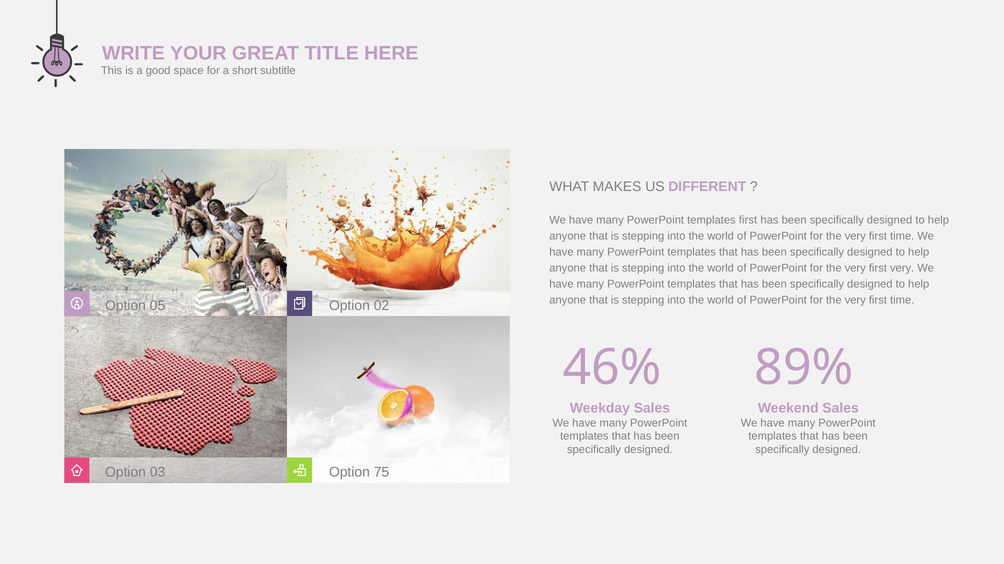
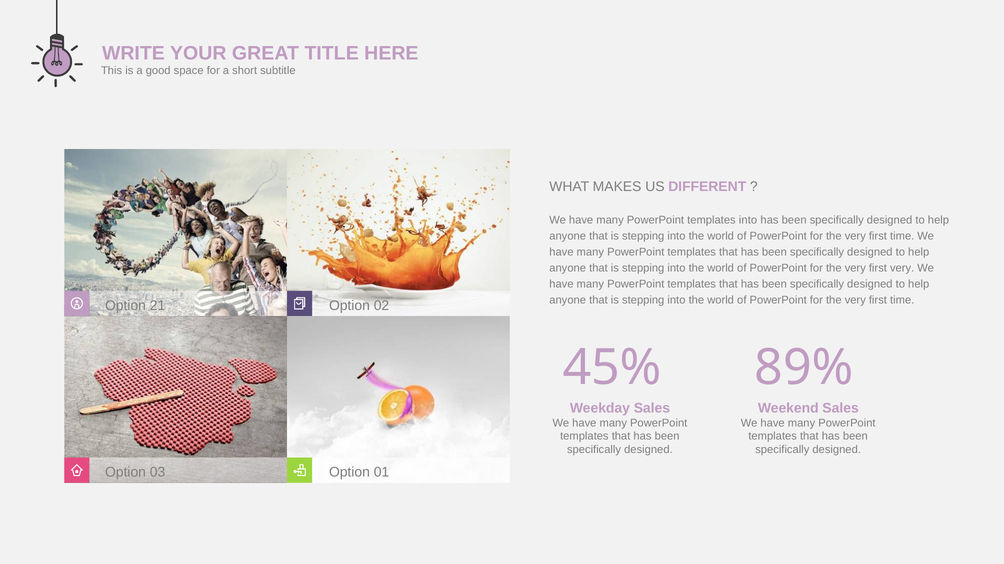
templates first: first -> into
05: 05 -> 21
46%: 46% -> 45%
75: 75 -> 01
